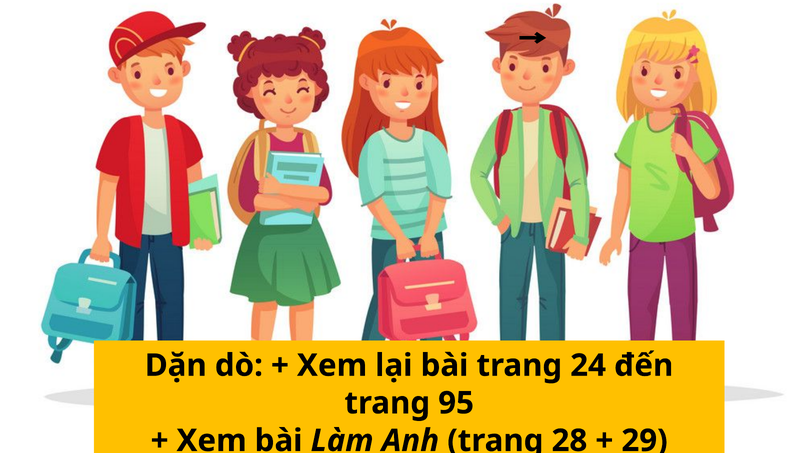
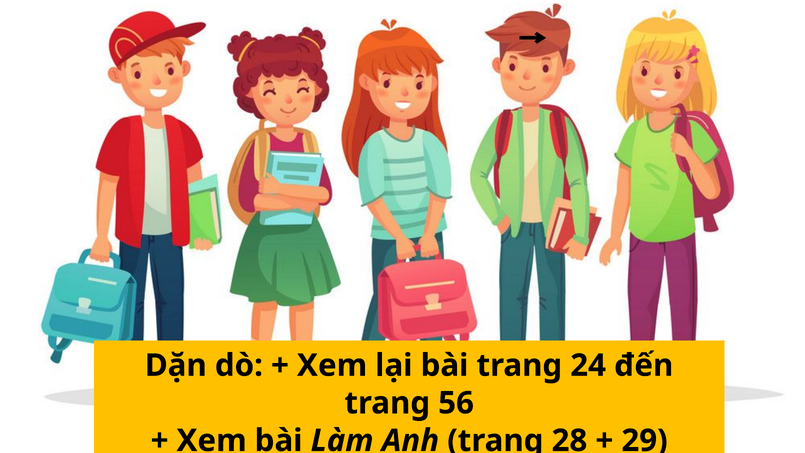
95: 95 -> 56
